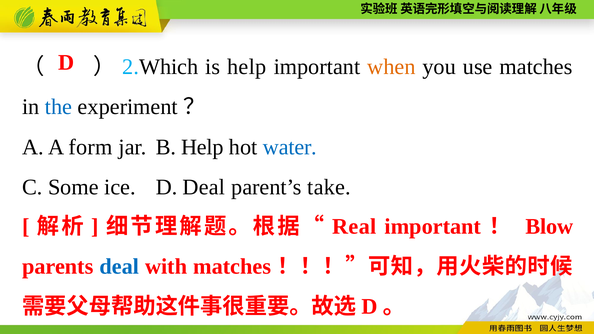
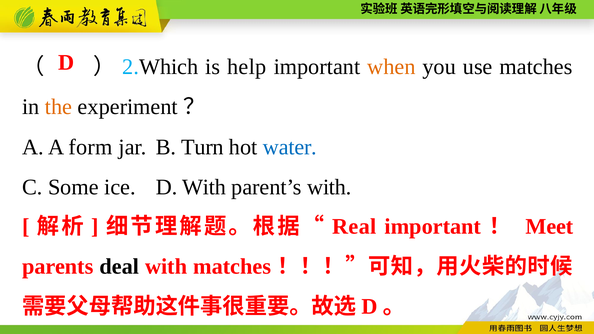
the colour: blue -> orange
B Help: Help -> Turn
D Deal: Deal -> With
parent’s take: take -> with
Blow: Blow -> Meet
deal at (119, 267) colour: blue -> black
